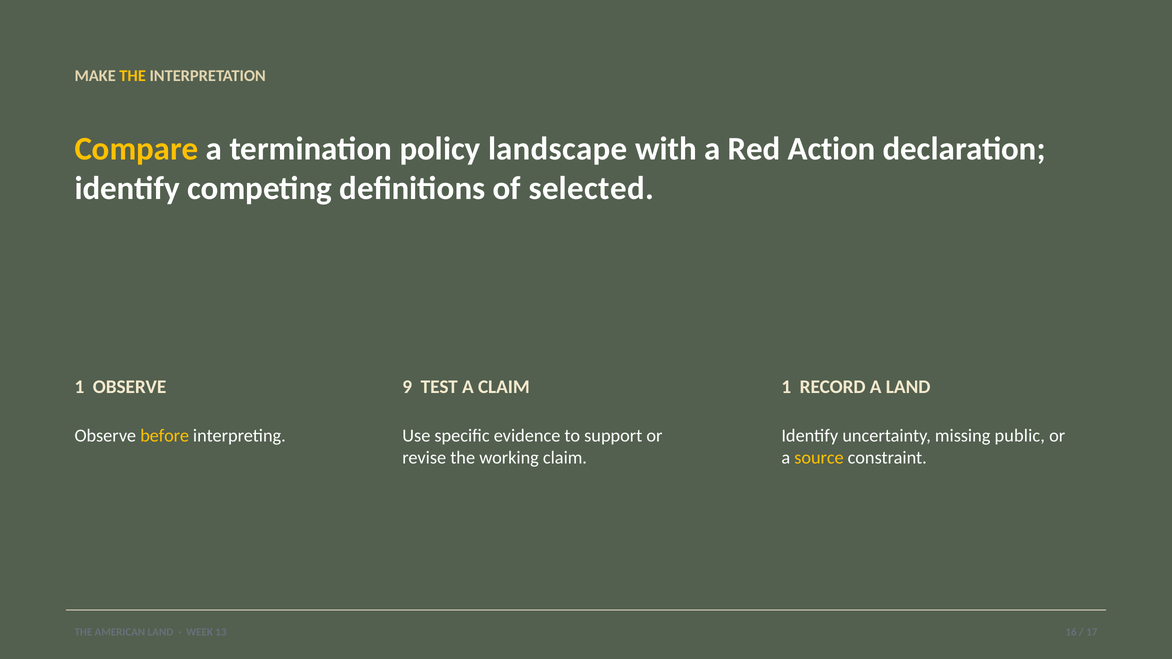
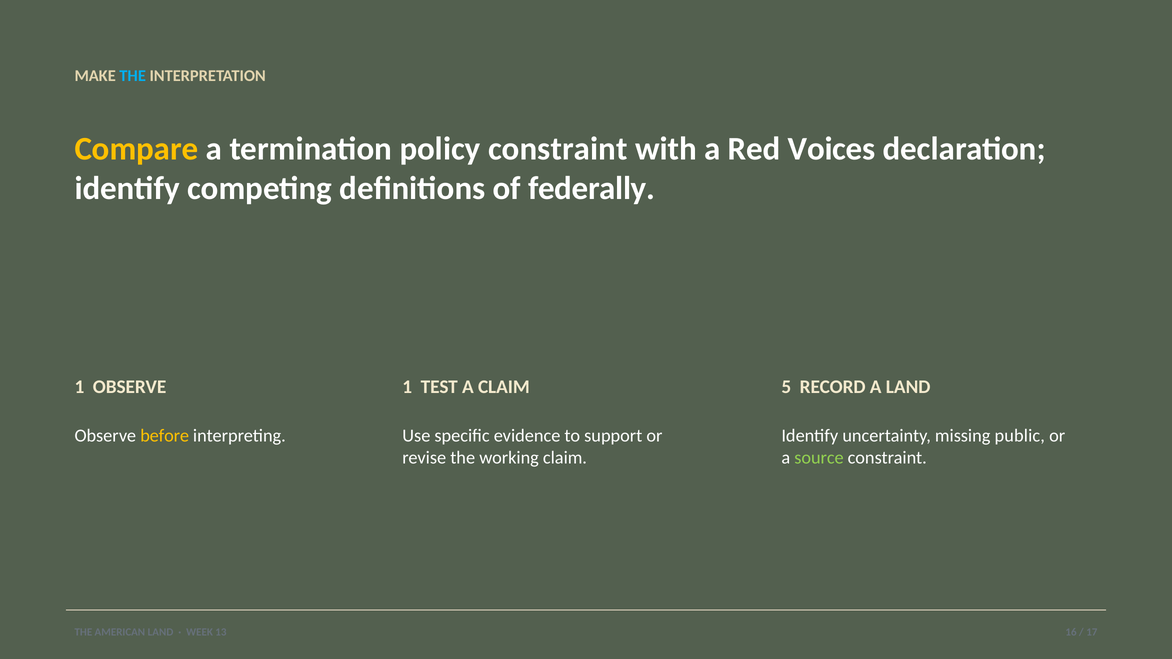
THE at (133, 76) colour: yellow -> light blue
policy landscape: landscape -> constraint
Action: Action -> Voices
selected: selected -> federally
OBSERVE 9: 9 -> 1
CLAIM 1: 1 -> 5
source colour: yellow -> light green
